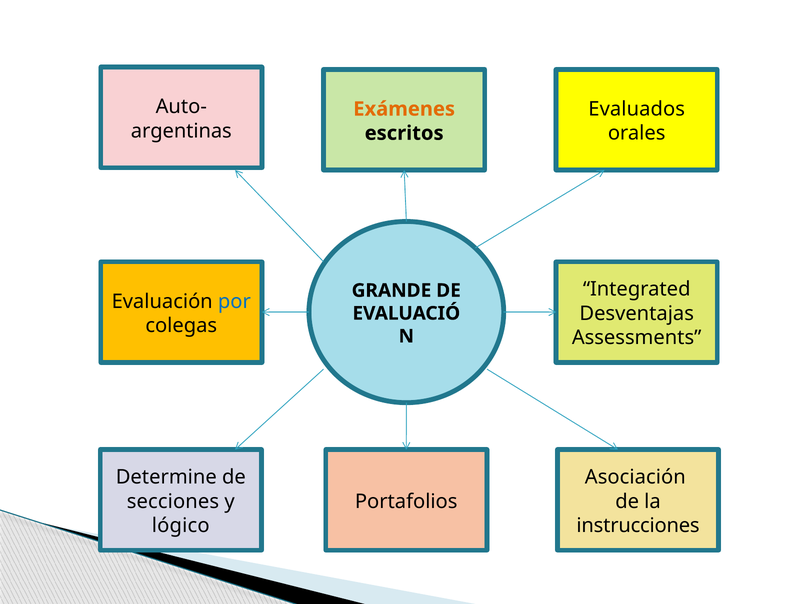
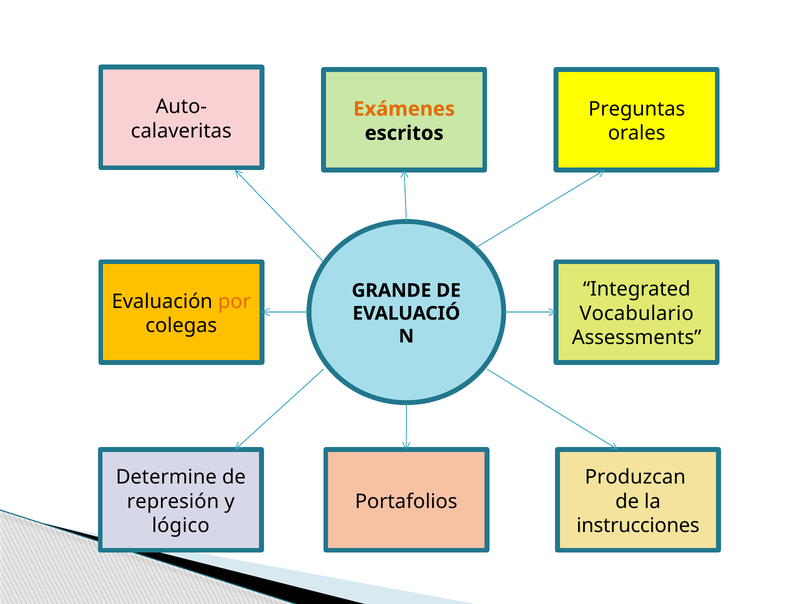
Evaluados: Evaluados -> Preguntas
argentinas: argentinas -> calaveritas
por colour: blue -> orange
Desventajas: Desventajas -> Vocabulario
Asociación: Asociación -> Produzcan
secciones: secciones -> represión
